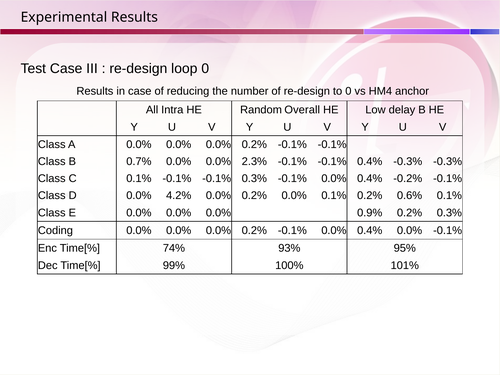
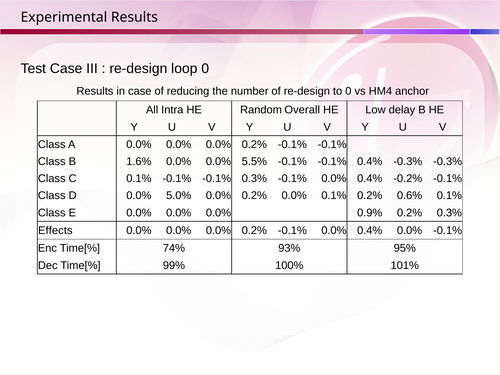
0.7%: 0.7% -> 1.6%
2.3%: 2.3% -> 5.5%
4.2%: 4.2% -> 5.0%
Coding: Coding -> Effects
